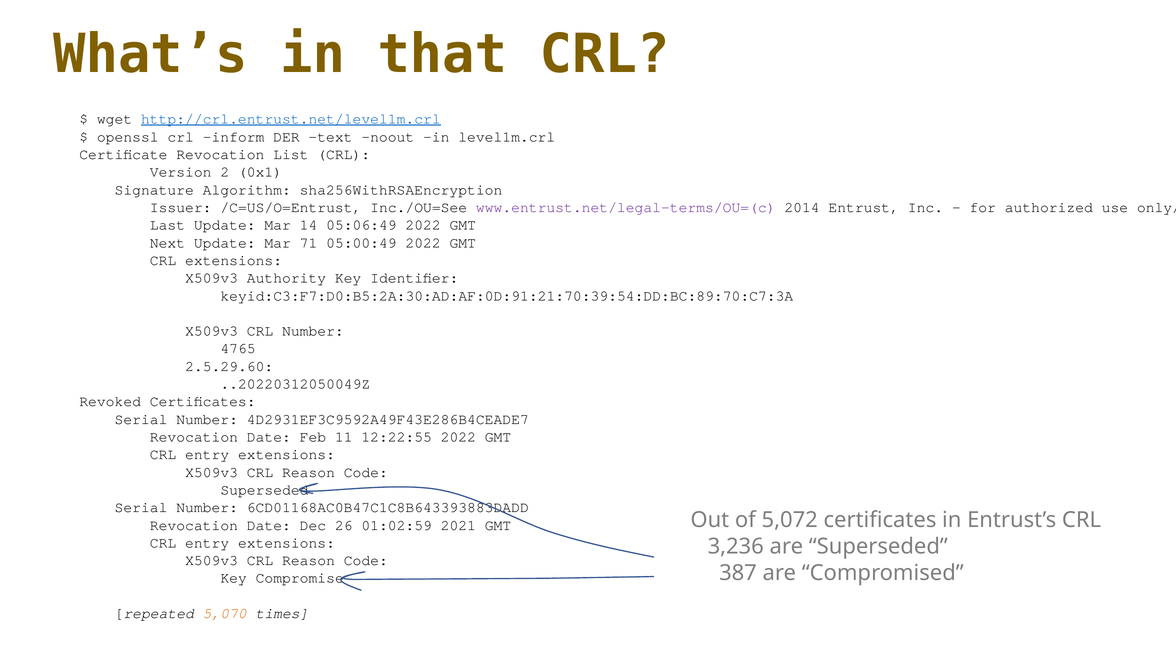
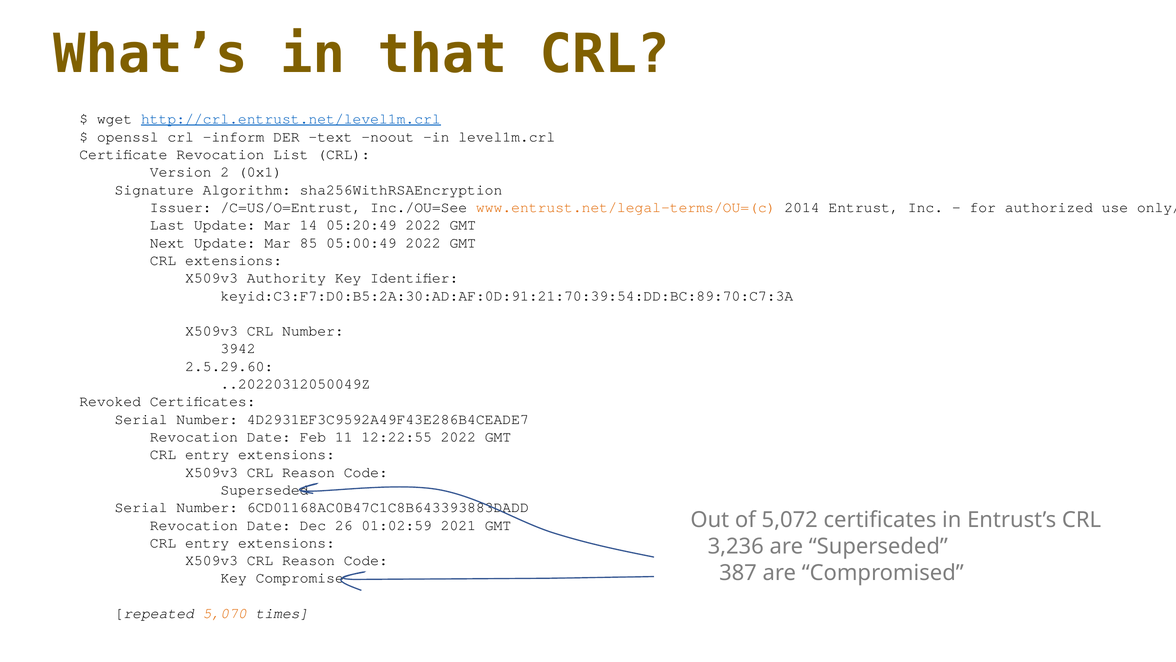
www.entrust.net/legal-terms/OU=(c colour: purple -> orange
05:06:49: 05:06:49 -> 05:20:49
71: 71 -> 85
4765: 4765 -> 3942
